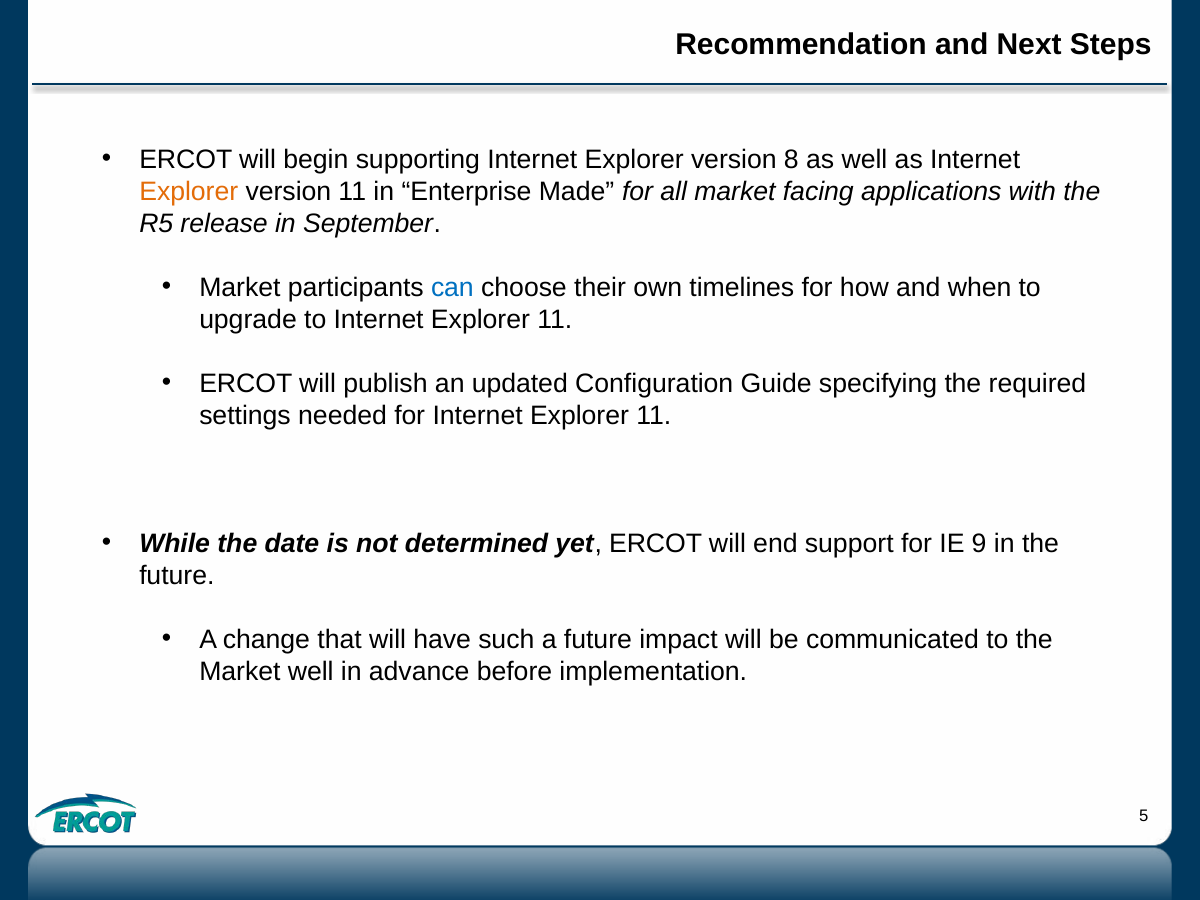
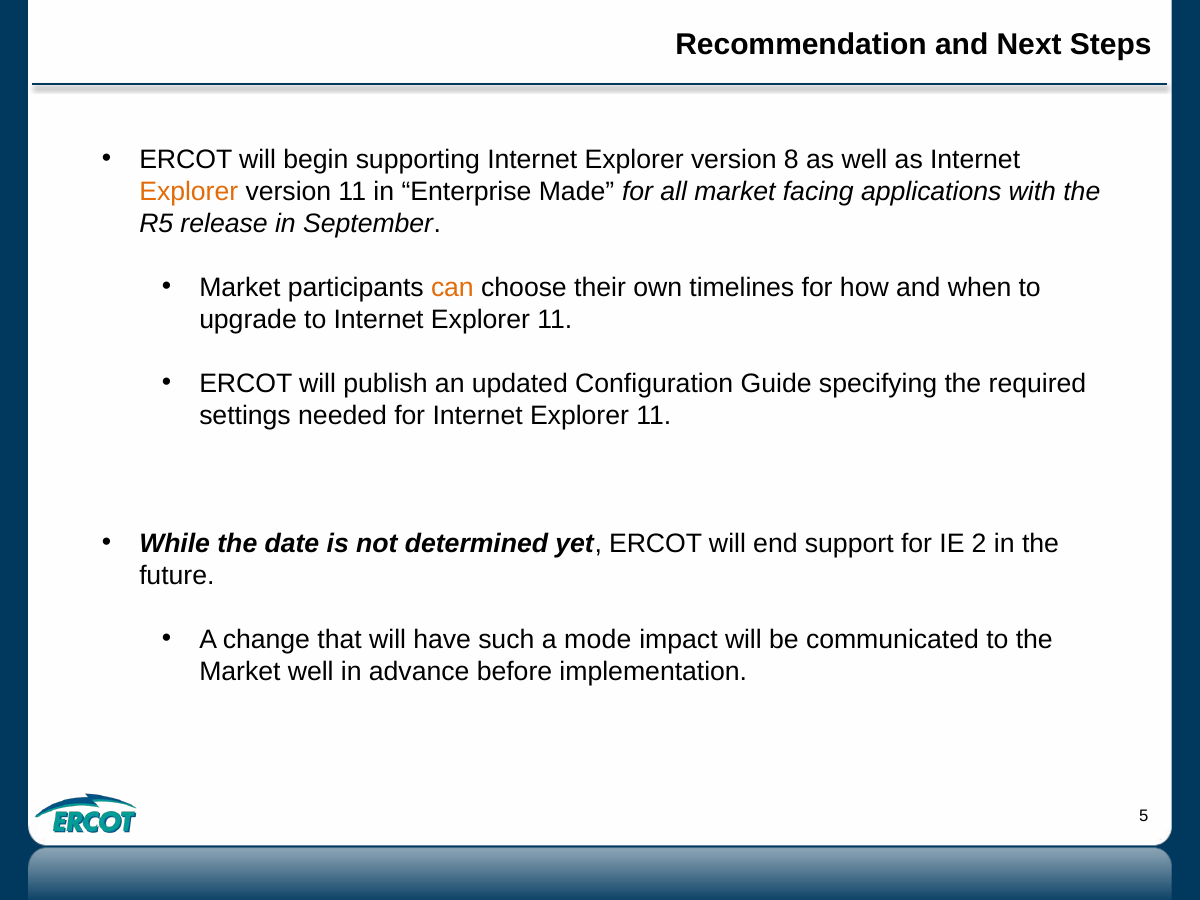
can colour: blue -> orange
9: 9 -> 2
a future: future -> mode
